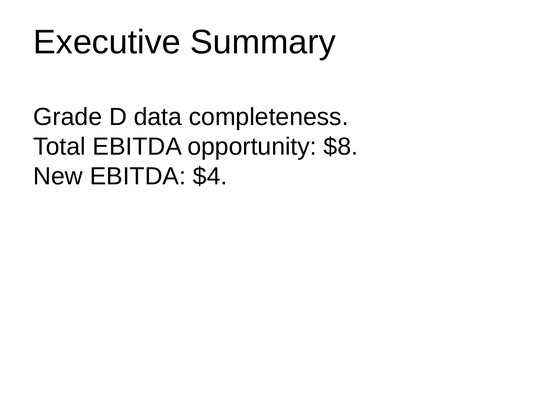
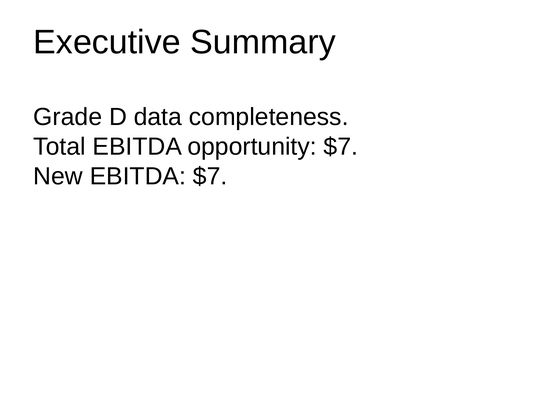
opportunity $8: $8 -> $7
EBITDA $4: $4 -> $7
